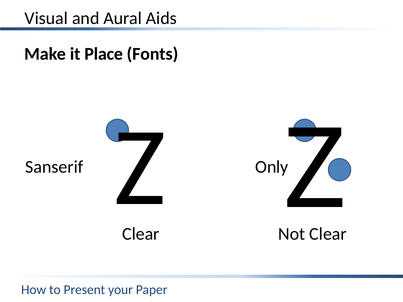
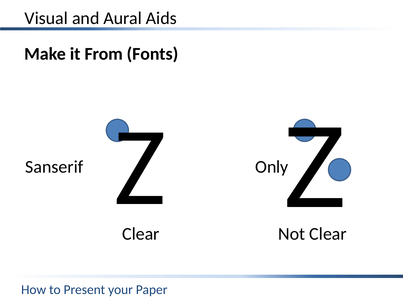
Place: Place -> From
